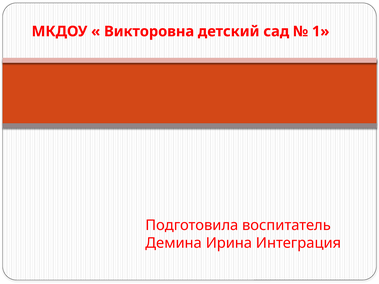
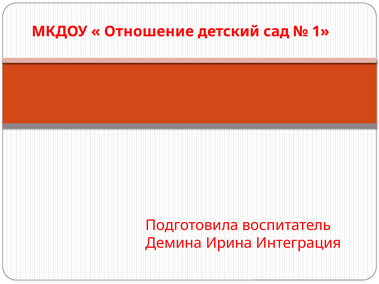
Викторовна: Викторовна -> Отношение
